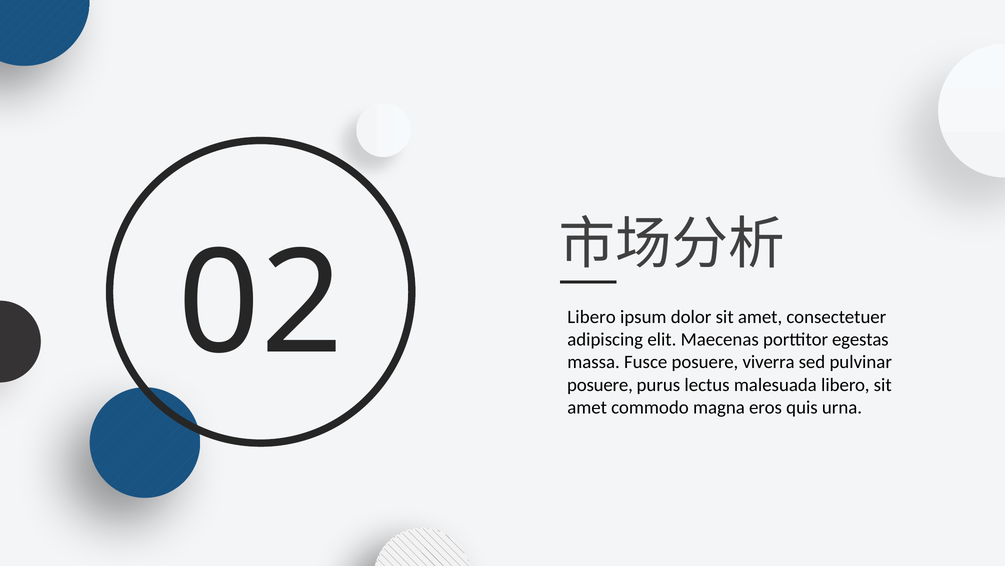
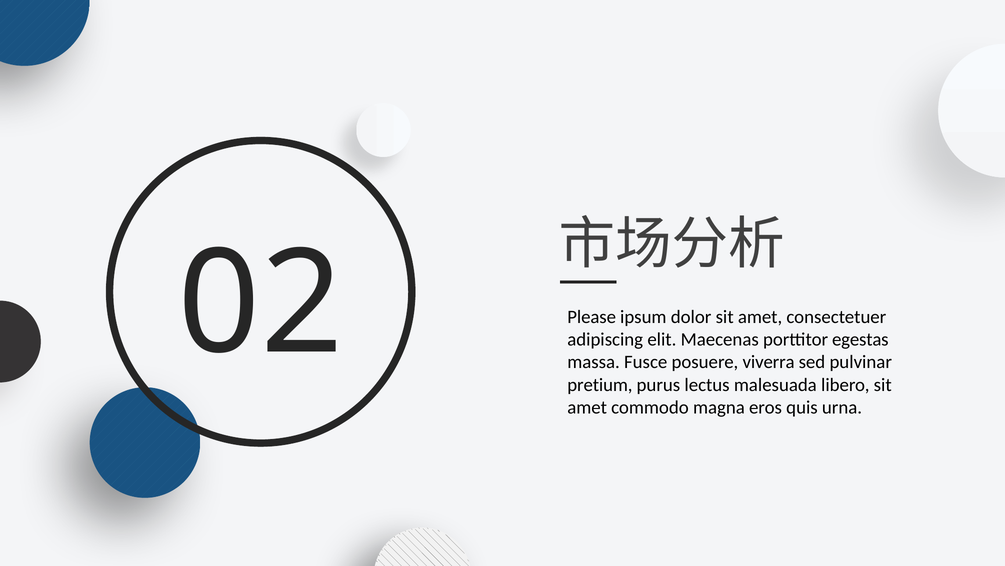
Libero at (592, 317): Libero -> Please
posuere at (600, 384): posuere -> pretium
